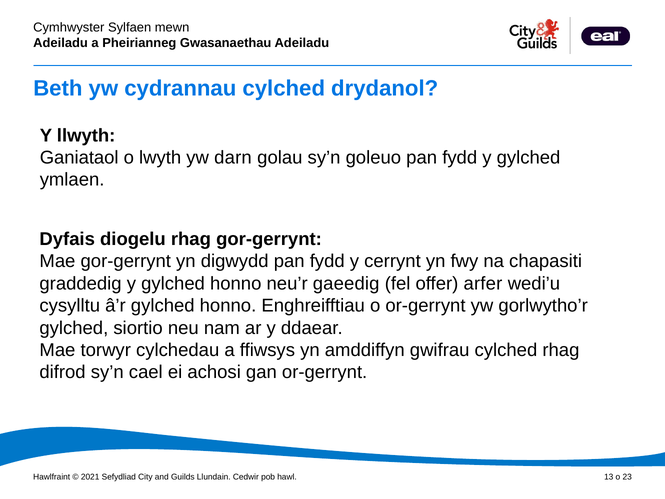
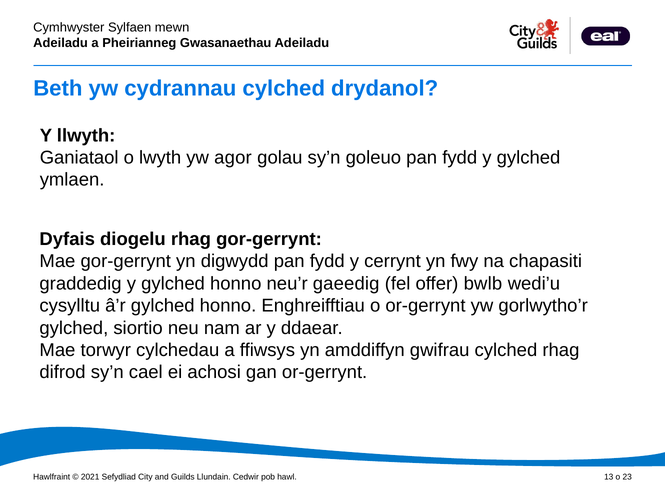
darn: darn -> agor
arfer: arfer -> bwlb
